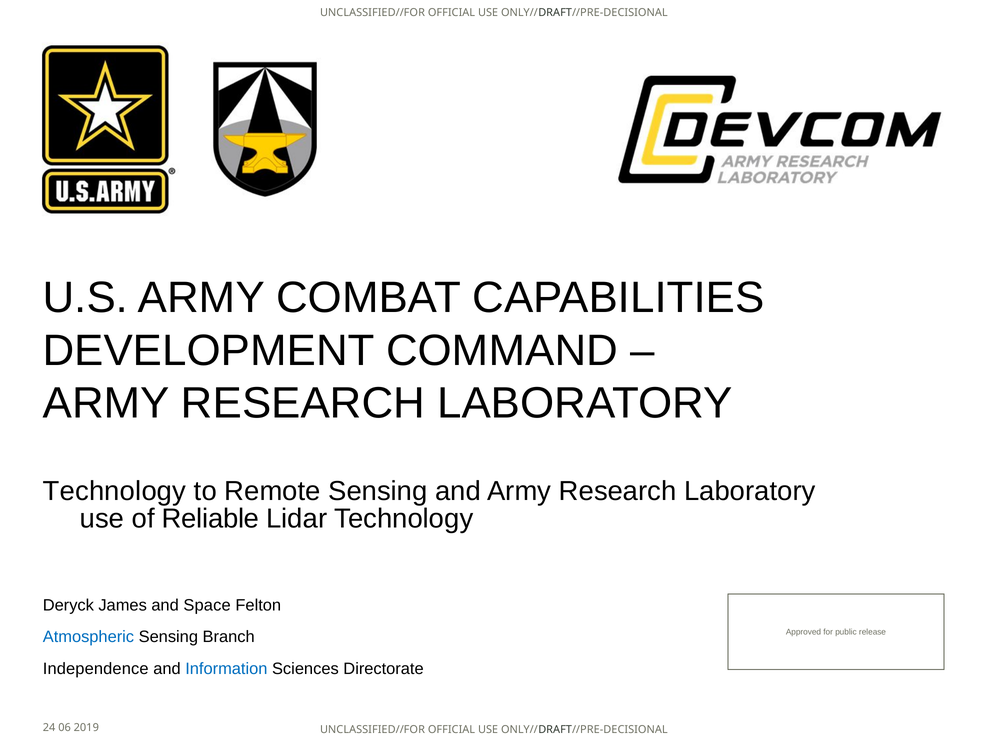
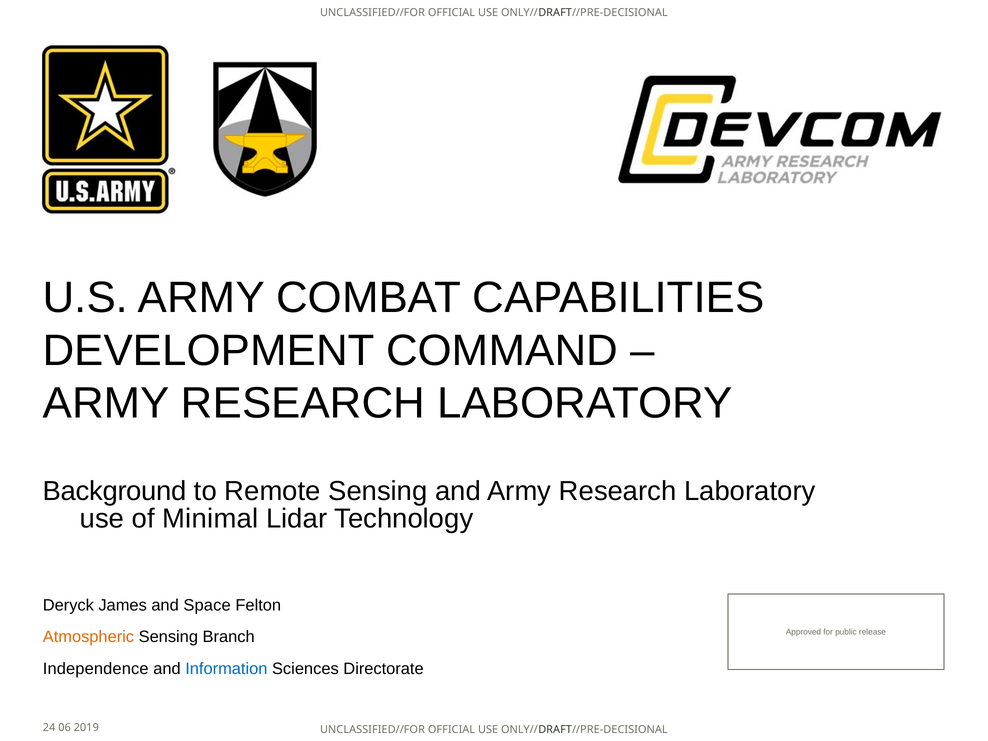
Technology at (114, 491): Technology -> Background
Reliable: Reliable -> Minimal
Atmospheric colour: blue -> orange
